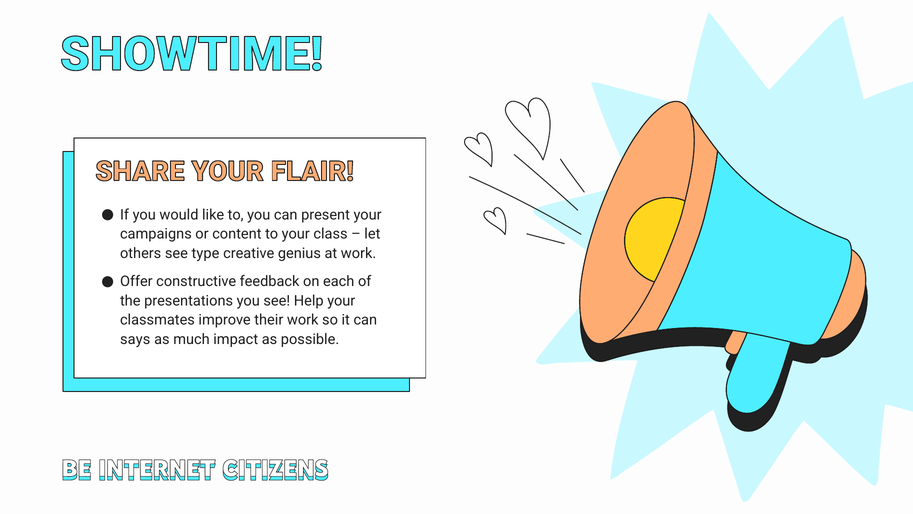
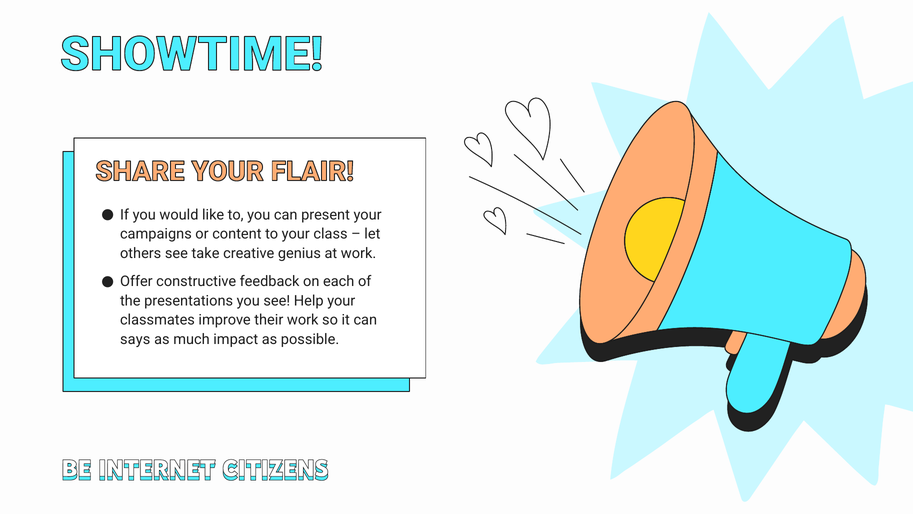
type: type -> take
